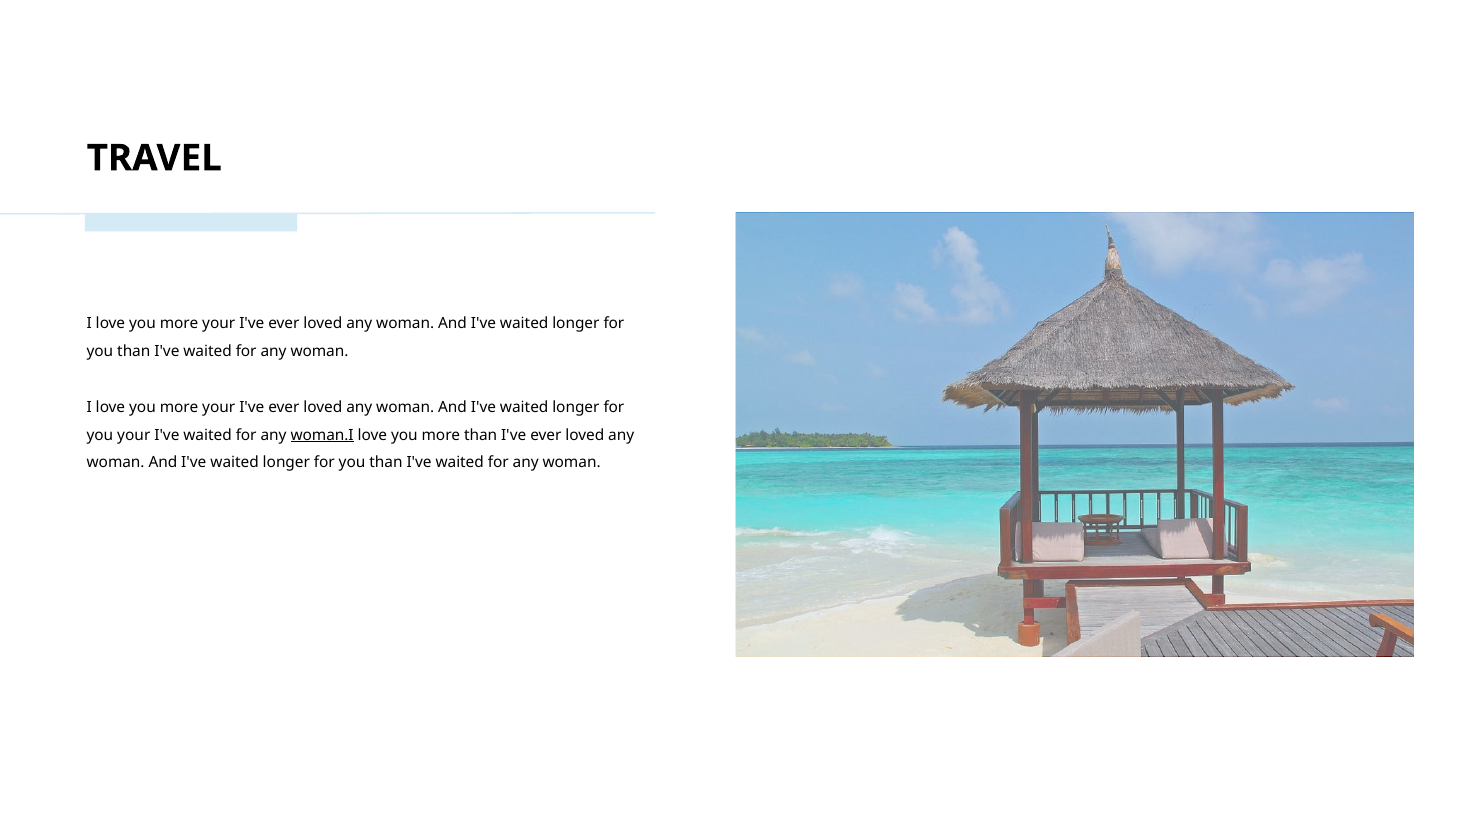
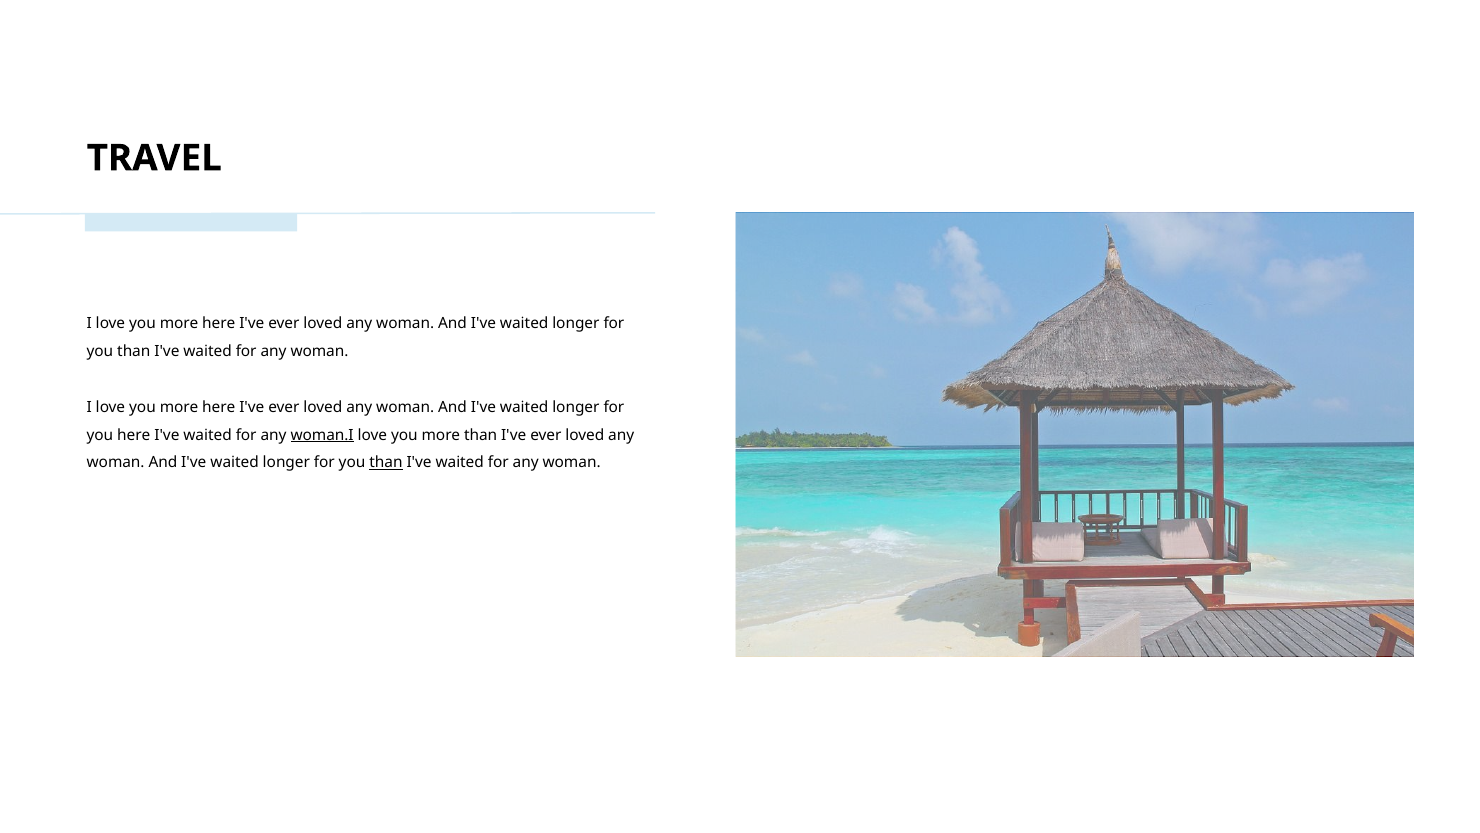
your at (219, 324): your -> here
your at (219, 407): your -> here
you your: your -> here
than at (386, 463) underline: none -> present
